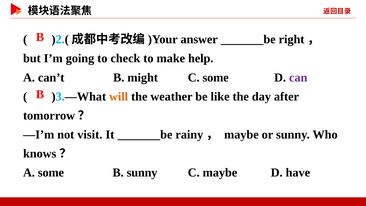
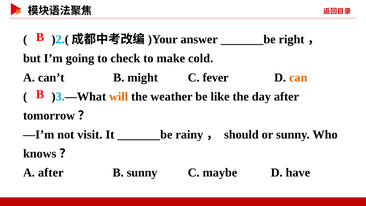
help: help -> cold
C some: some -> fever
can colour: purple -> orange
maybe at (241, 135): maybe -> should
A some: some -> after
